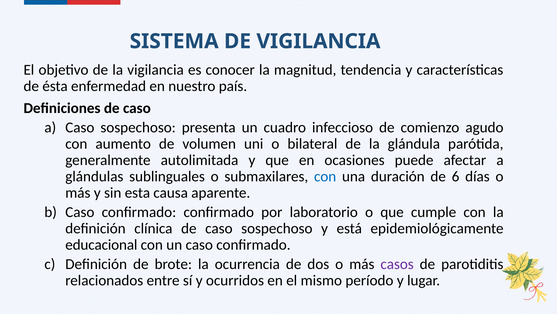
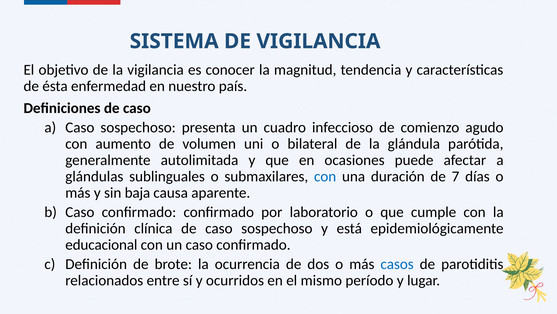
6: 6 -> 7
esta: esta -> baja
casos colour: purple -> blue
